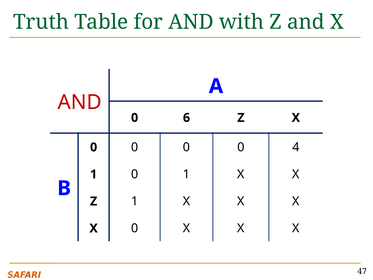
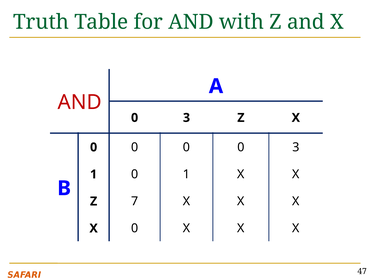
6 at (186, 118): 6 -> 3
0 0 4: 4 -> 3
Z 1: 1 -> 7
